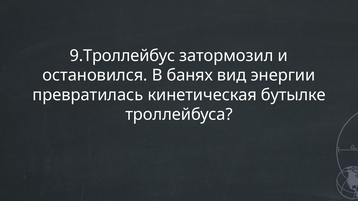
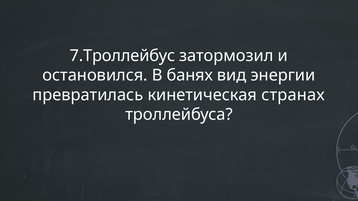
9.Троллейбус: 9.Троллейбус -> 7.Троллейбус
бутылке: бутылке -> странах
